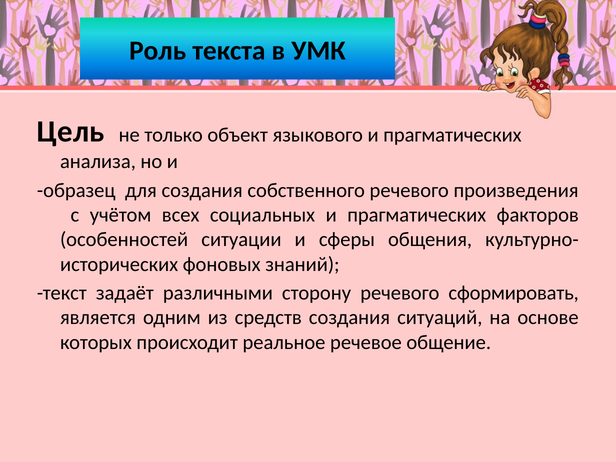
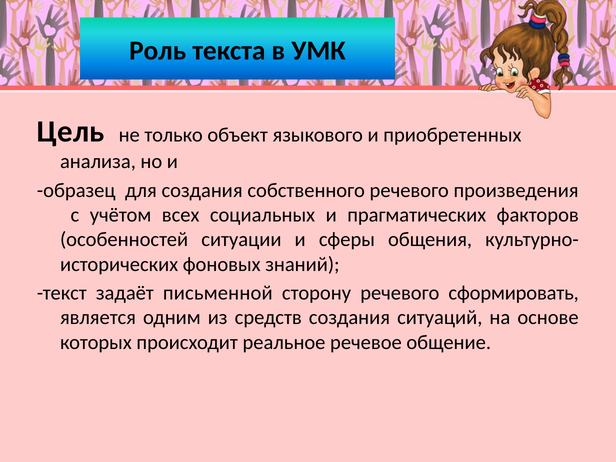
языкового и прагматических: прагматических -> приобретенных
различными: различными -> письменной
